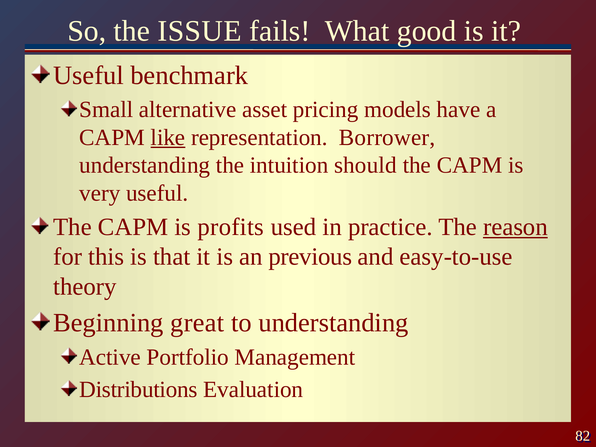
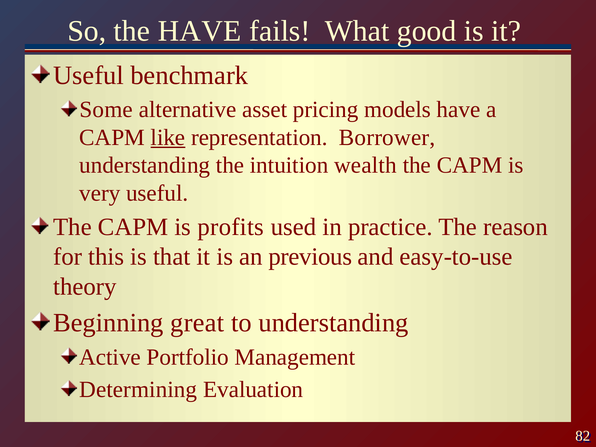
the ISSUE: ISSUE -> HAVE
Small: Small -> Some
should: should -> wealth
reason underline: present -> none
Distributions: Distributions -> Determining
